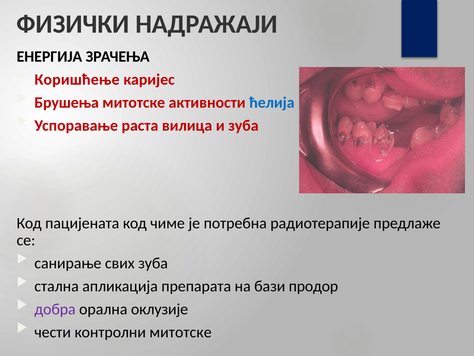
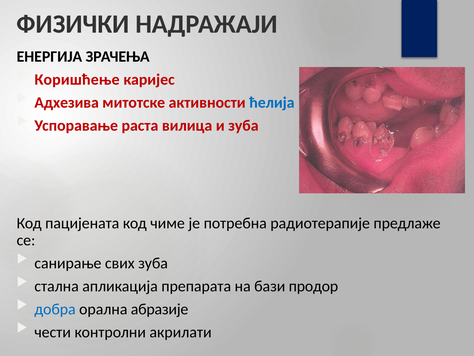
Брушења: Брушења -> Адхезива
добра colour: purple -> blue
оклузије: оклузије -> абразије
контролни митотске: митотске -> акрилати
